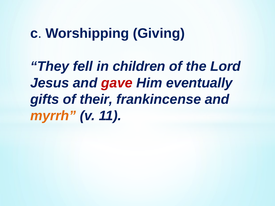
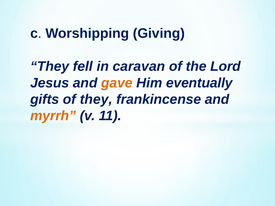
children: children -> caravan
gave colour: red -> orange
of their: their -> they
